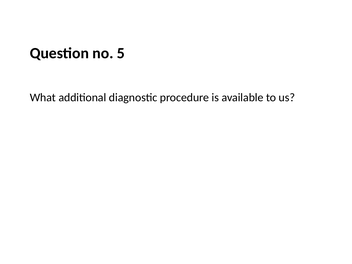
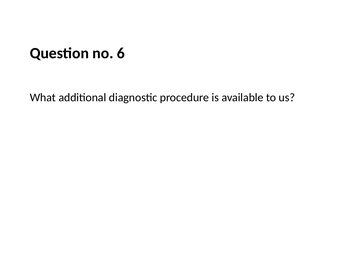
5: 5 -> 6
